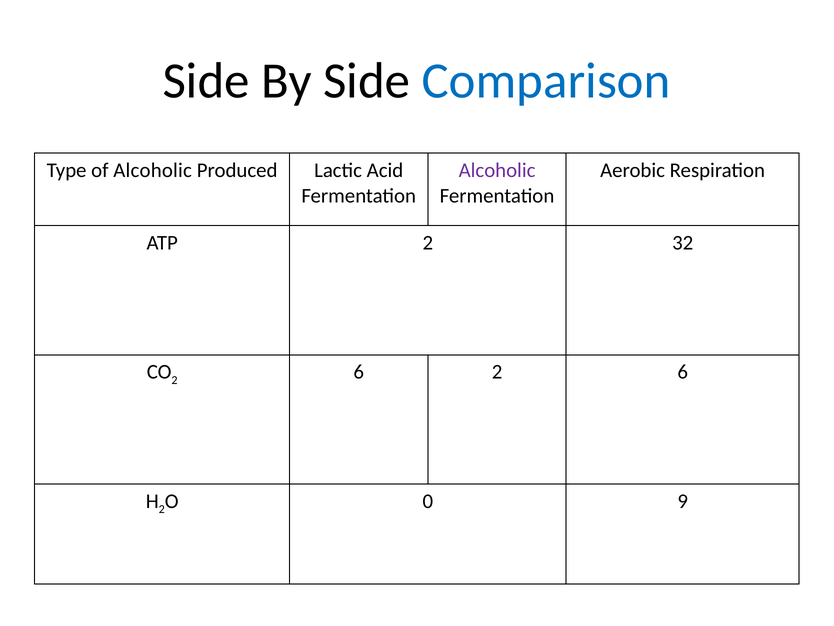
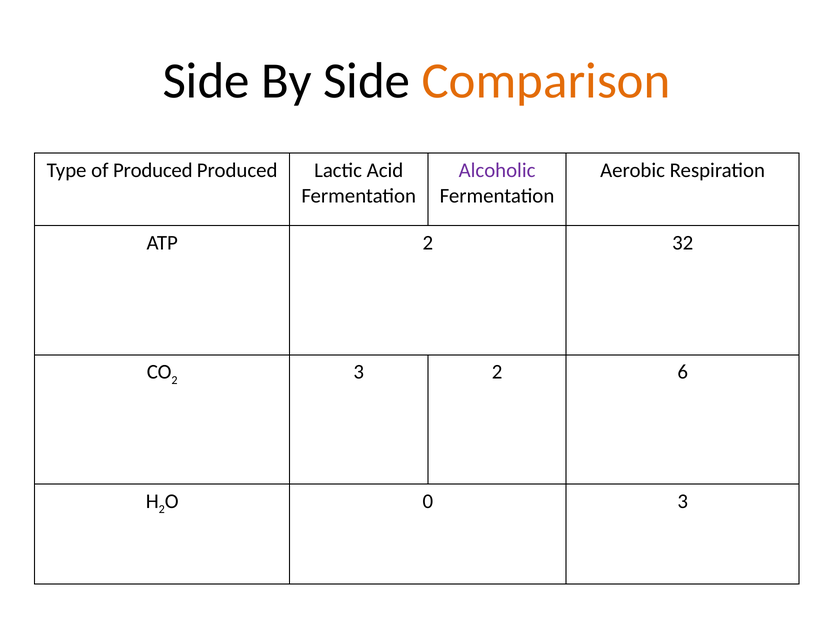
Comparison colour: blue -> orange
of Alcoholic: Alcoholic -> Produced
6 at (359, 372): 6 -> 3
0 9: 9 -> 3
